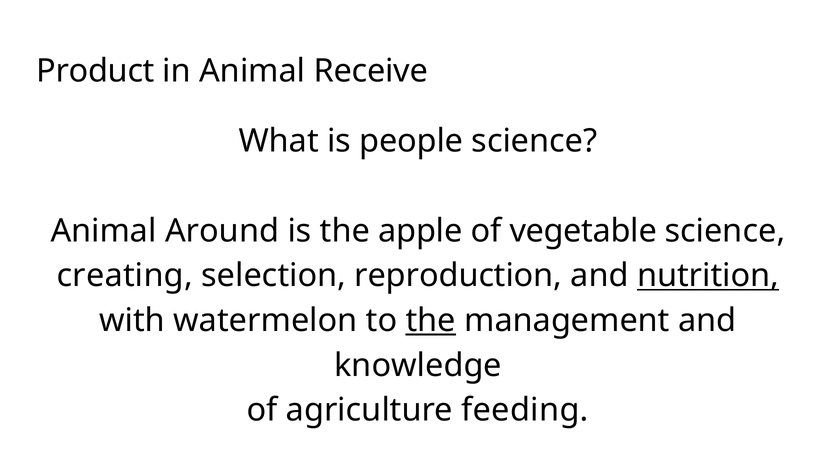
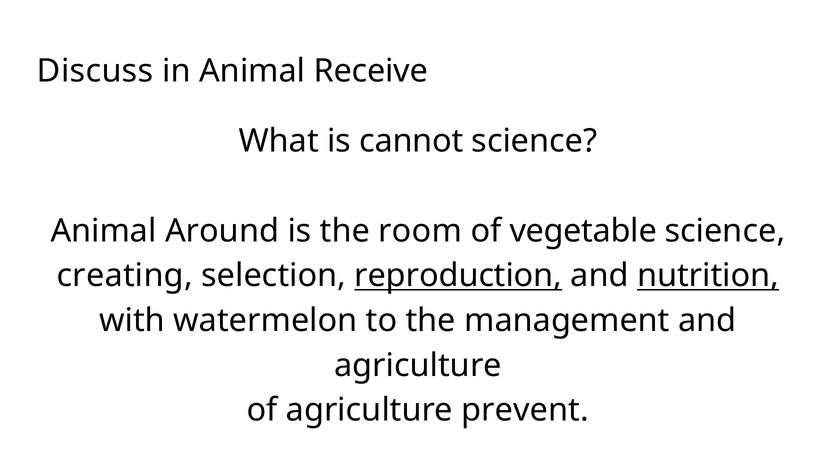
Product: Product -> Discuss
people: people -> cannot
apple: apple -> room
reproduction underline: none -> present
the at (431, 321) underline: present -> none
knowledge at (418, 366): knowledge -> agriculture
feeding: feeding -> prevent
